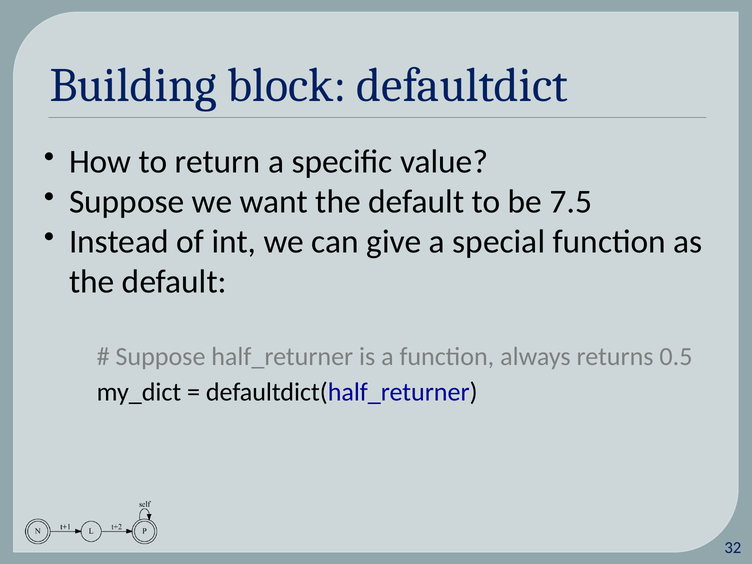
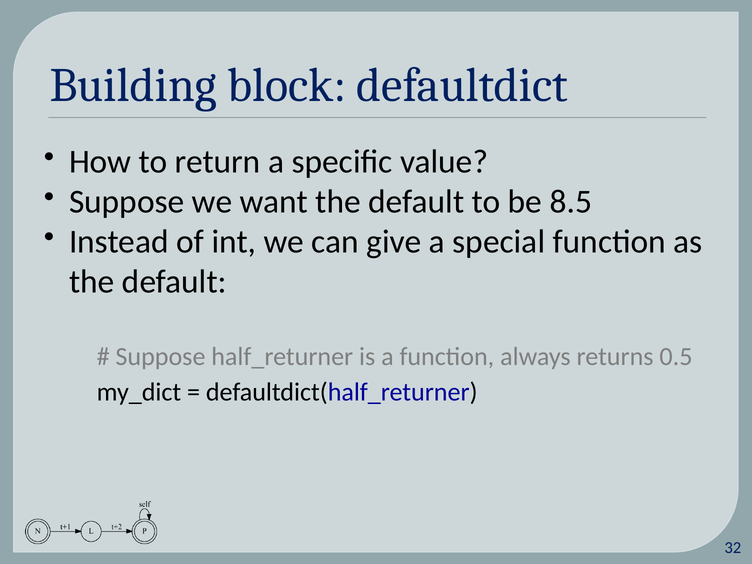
7.5: 7.5 -> 8.5
